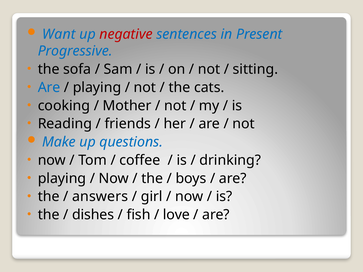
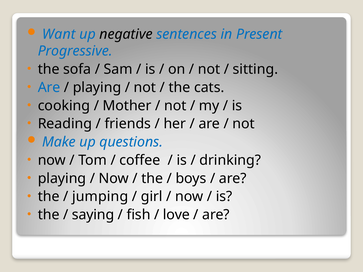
negative colour: red -> black
answers: answers -> jumping
dishes: dishes -> saying
